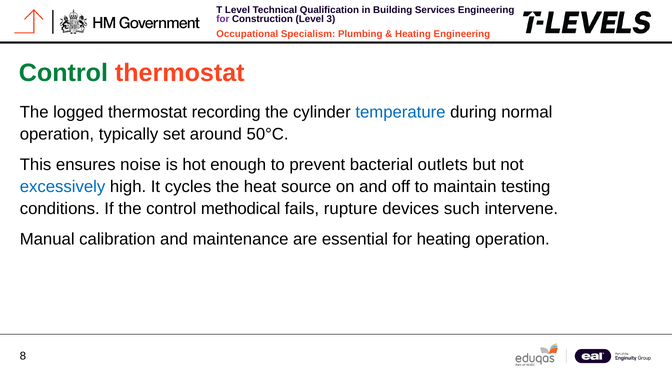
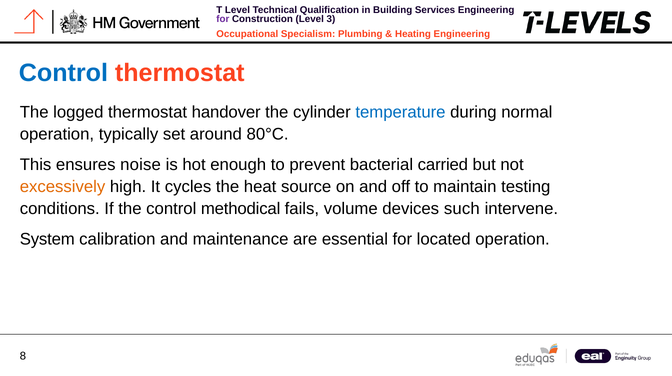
Control at (63, 73) colour: green -> blue
recording: recording -> handover
50°C: 50°C -> 80°C
outlets: outlets -> carried
excessively colour: blue -> orange
rupture: rupture -> volume
Manual: Manual -> System
for heating: heating -> located
